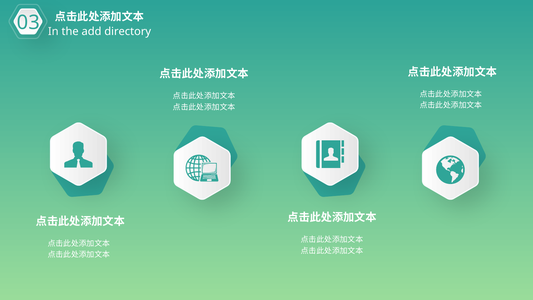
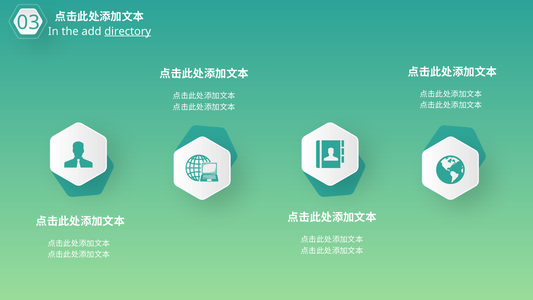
directory underline: none -> present
